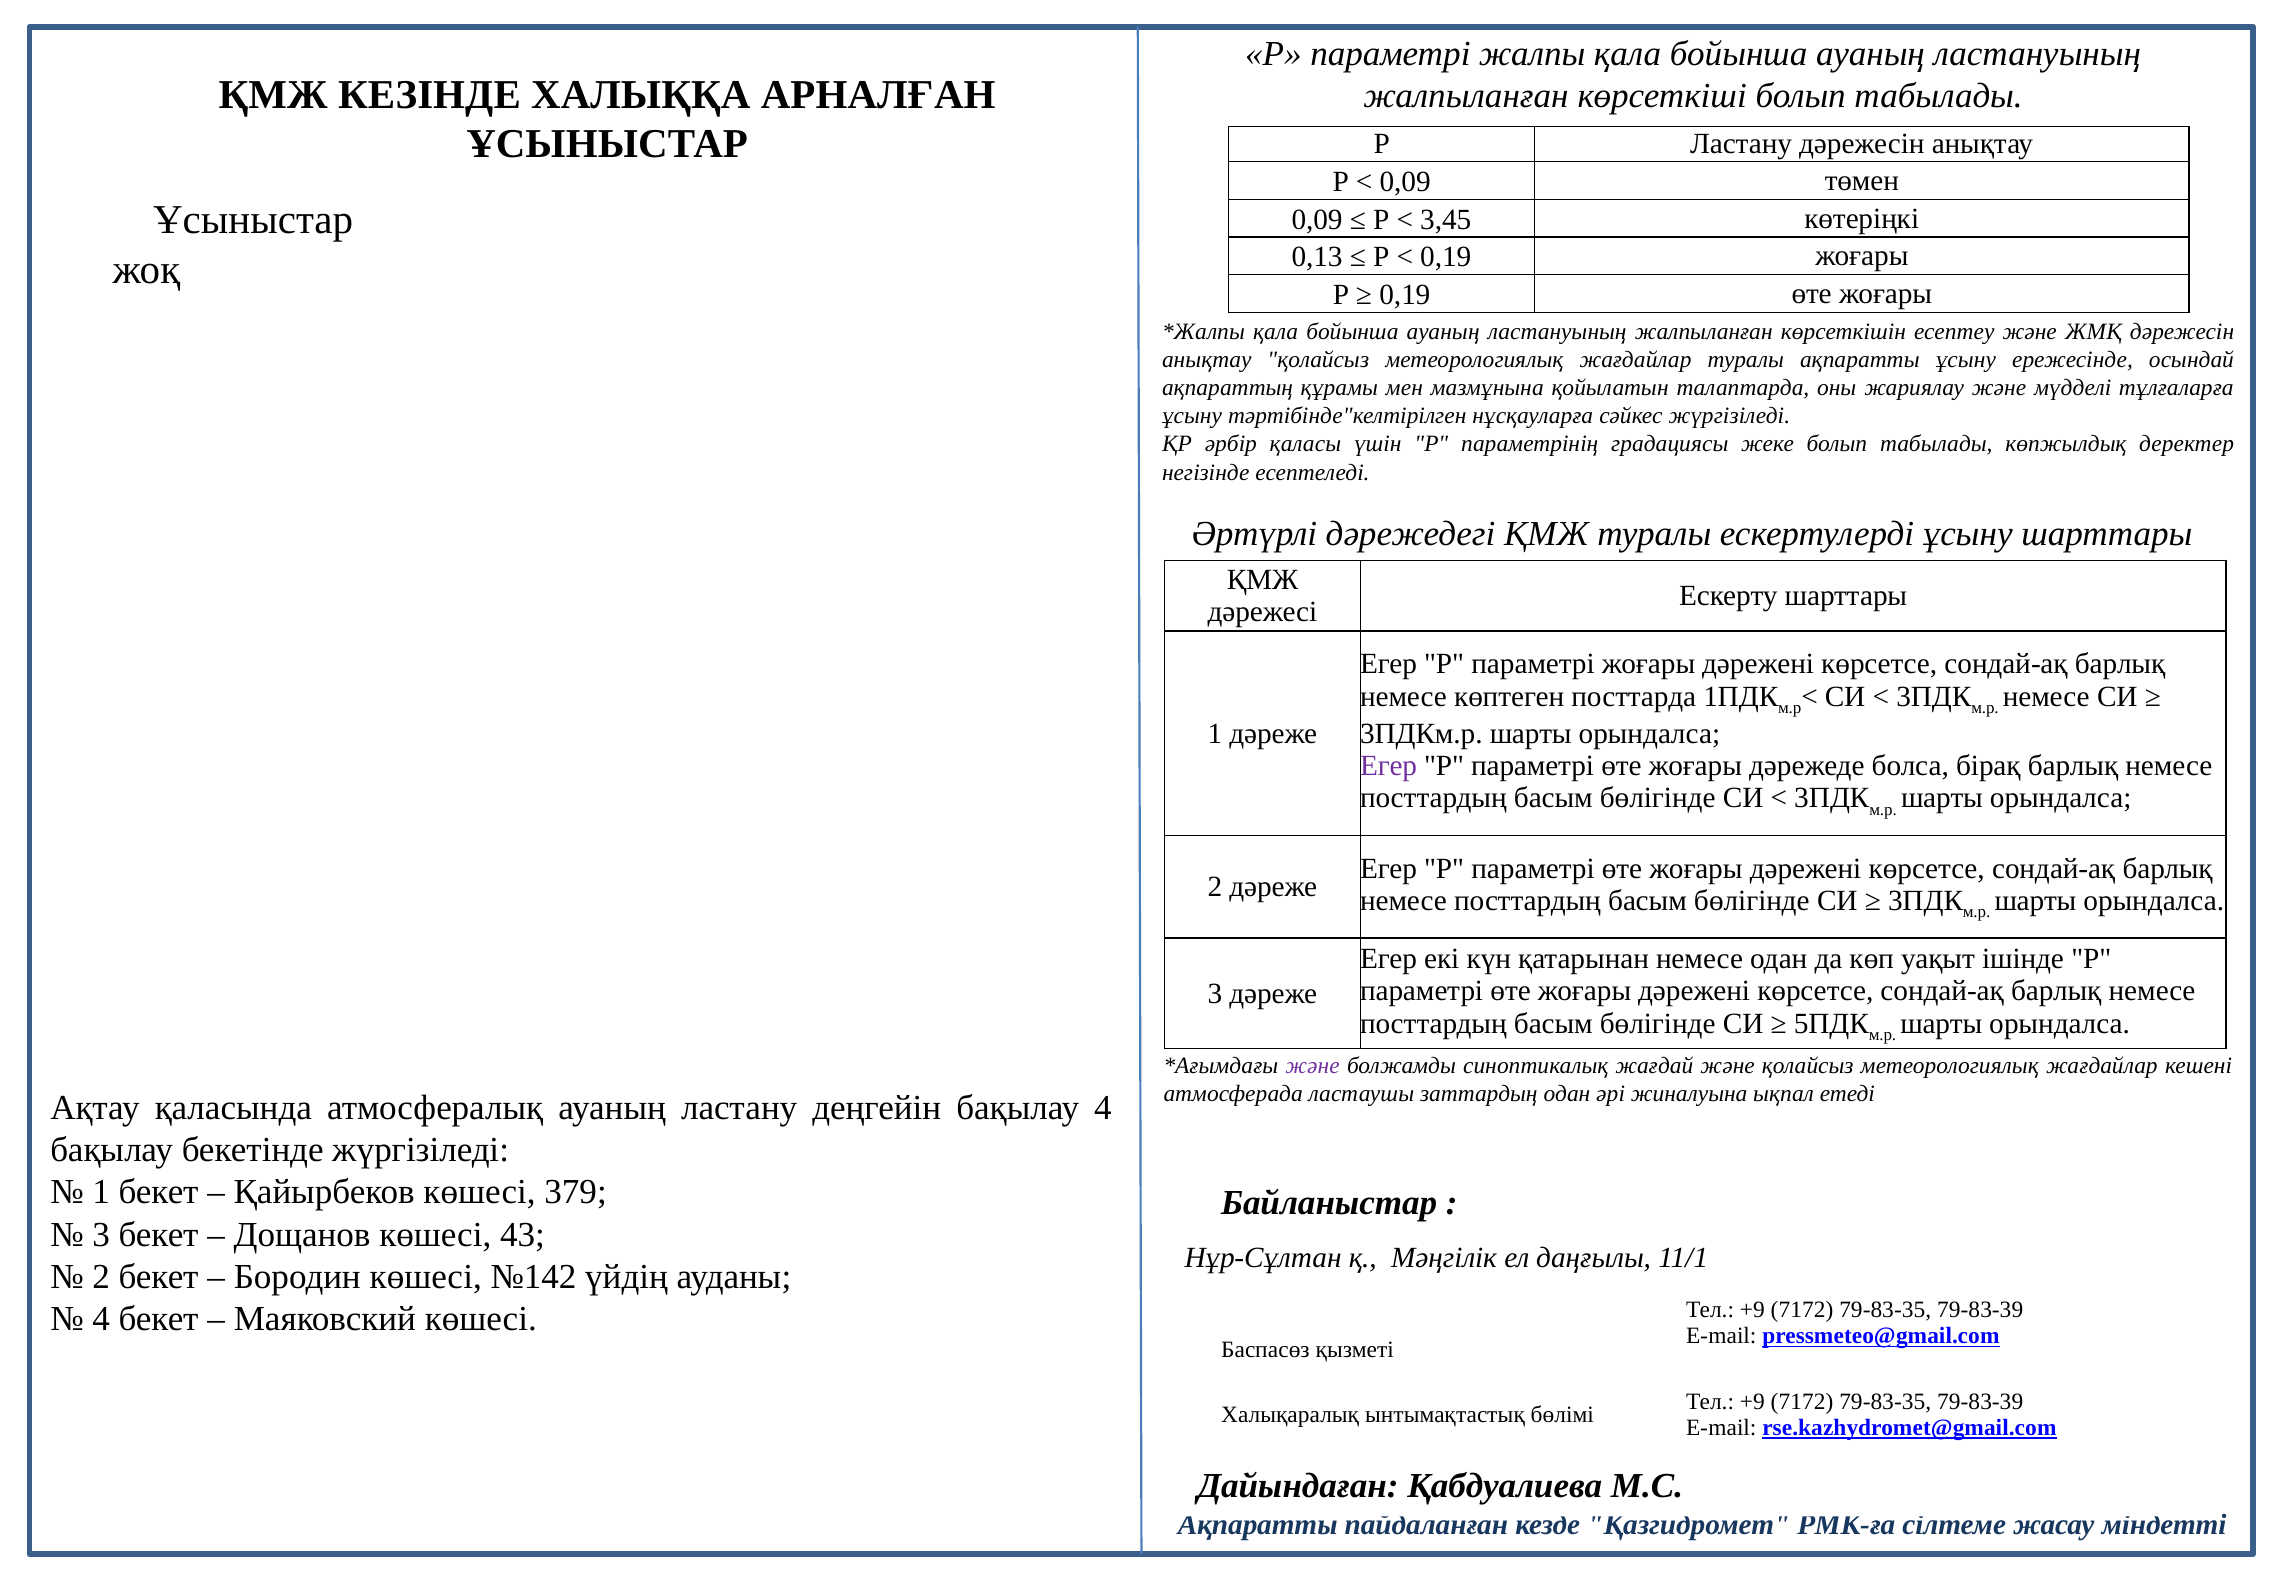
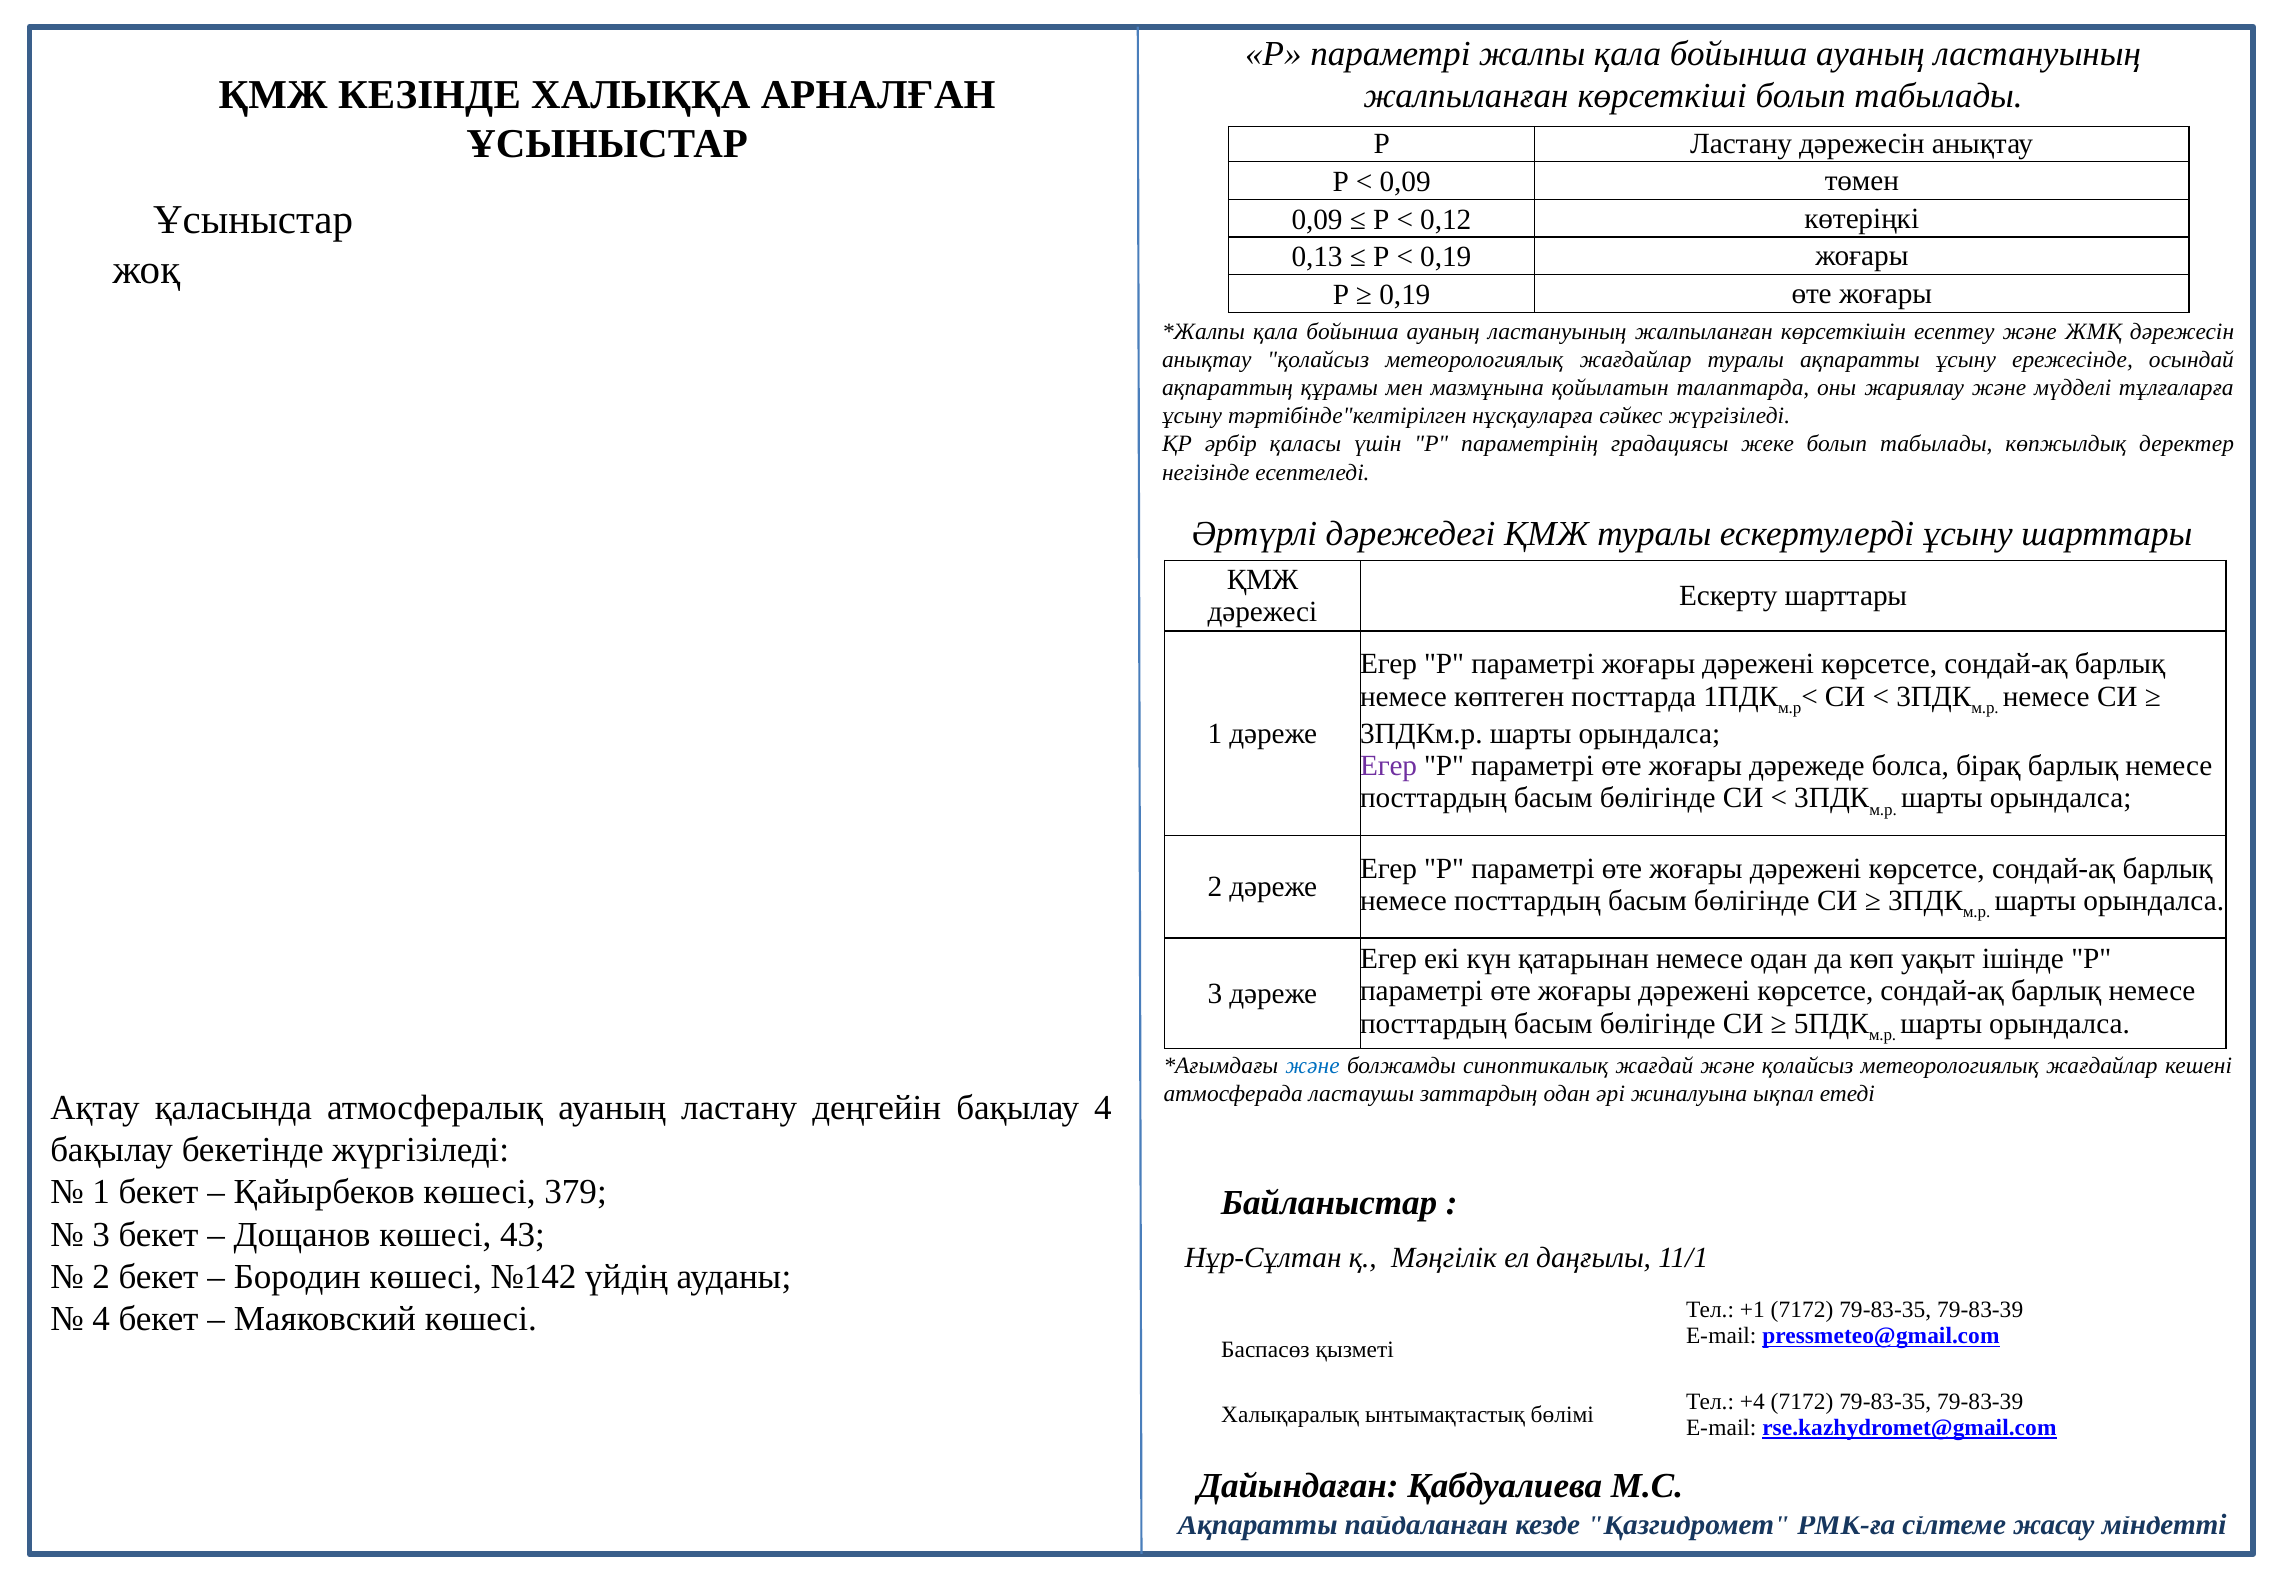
3,45: 3,45 -> 0,12
және at (1313, 1066) colour: purple -> blue
+9 at (1752, 1310): +9 -> +1
+9 at (1752, 1401): +9 -> +4
